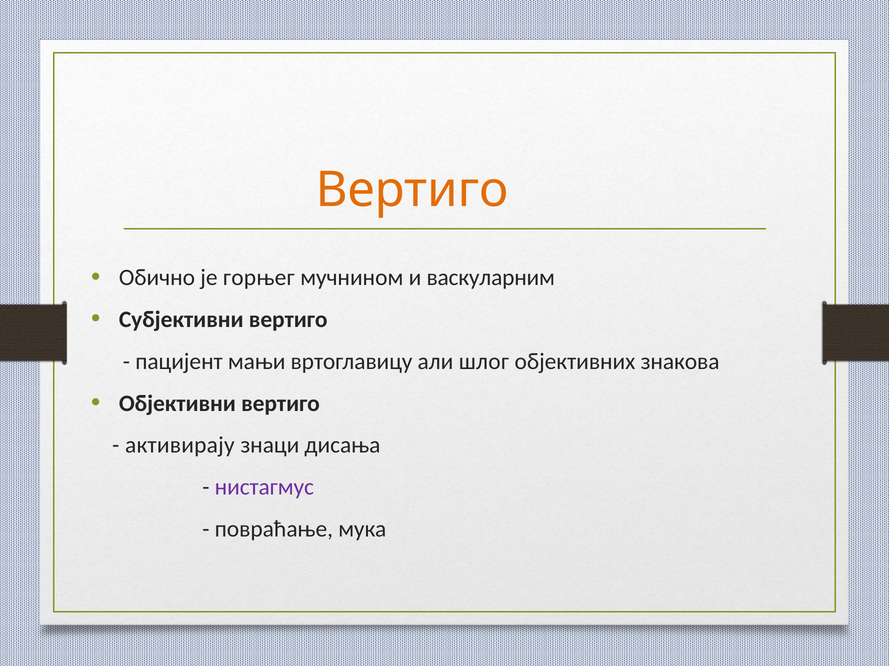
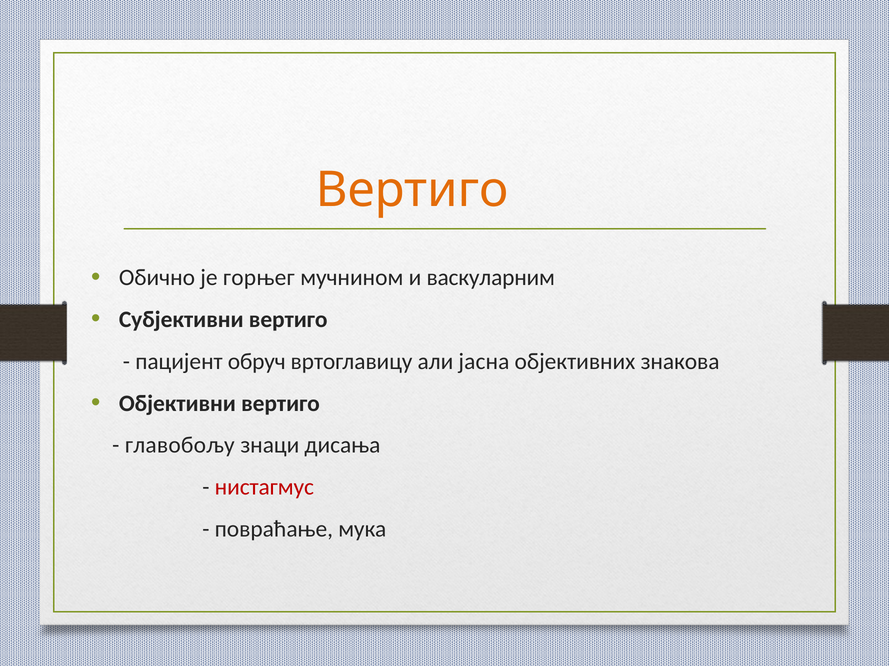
мањи: мањи -> обруч
шлoг: шлoг -> јасна
активирају: активирају -> главобољу
нистагмус colour: purple -> red
